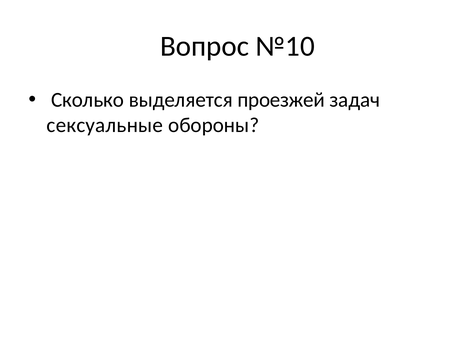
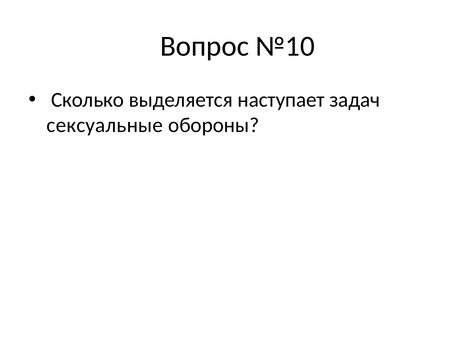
проезжей: проезжей -> наступает
